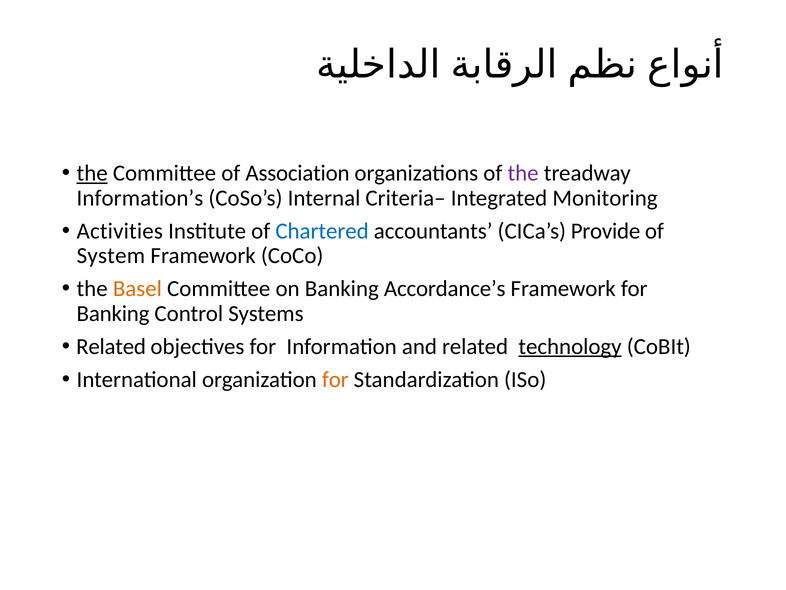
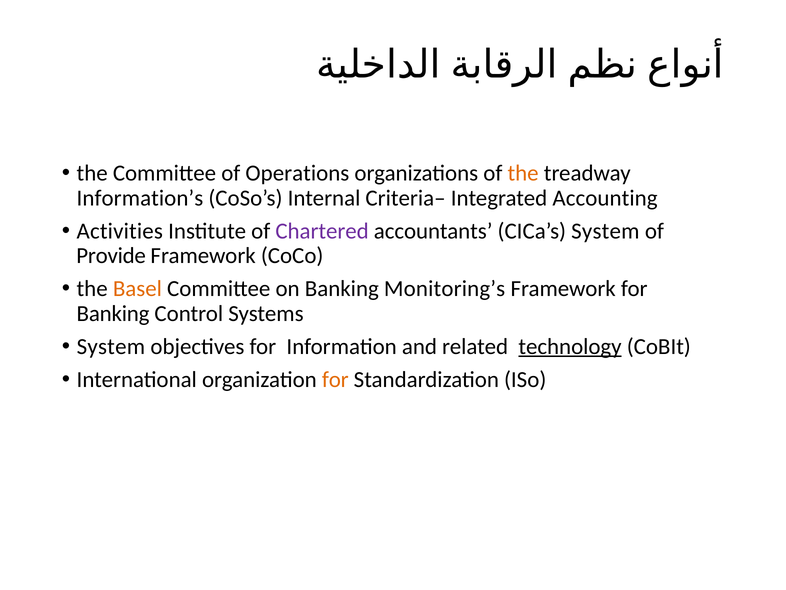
the at (92, 173) underline: present -> none
Association: Association -> Operations
the at (523, 173) colour: purple -> orange
Monitoring: Monitoring -> Accounting
Chartered colour: blue -> purple
CICa’s Provide: Provide -> System
System: System -> Provide
Accordance’s: Accordance’s -> Monitoring’s
Related at (111, 346): Related -> System
